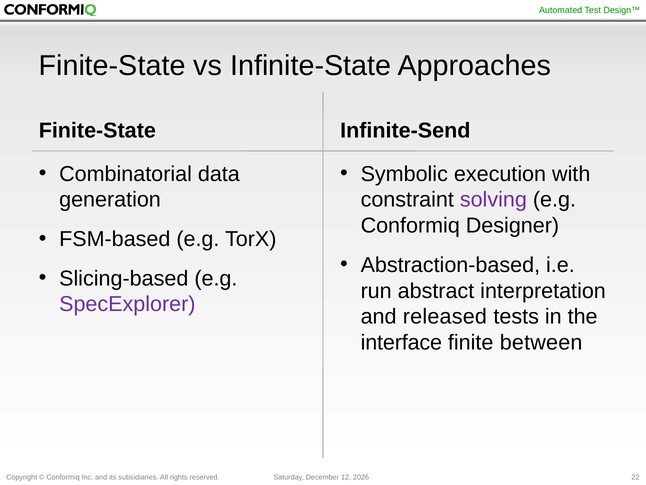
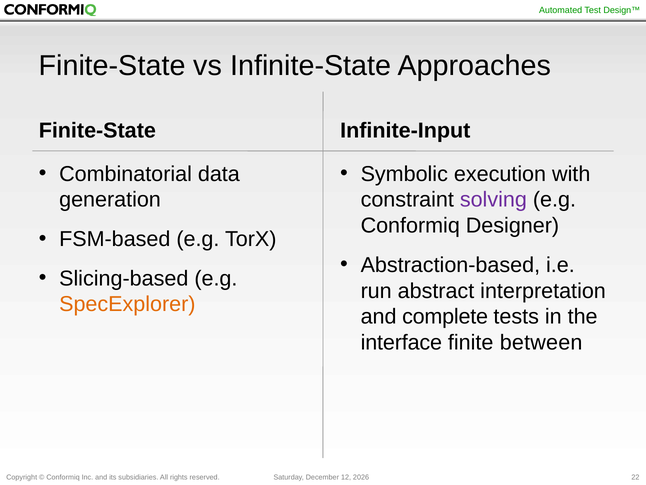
Infinite-Send: Infinite-Send -> Infinite-Input
SpecExplorer colour: purple -> orange
released: released -> complete
